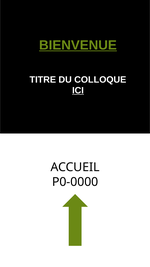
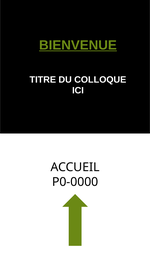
ICI underline: present -> none
